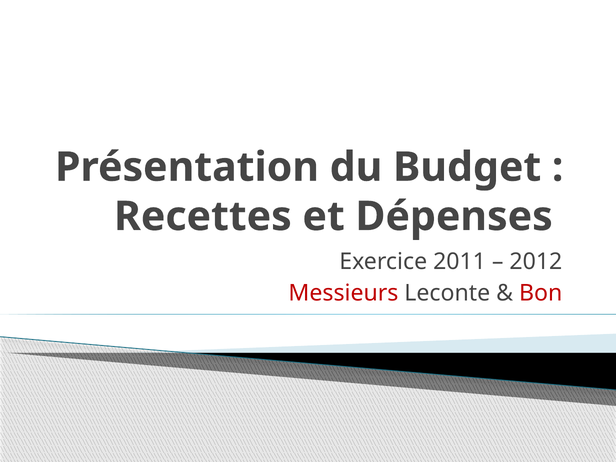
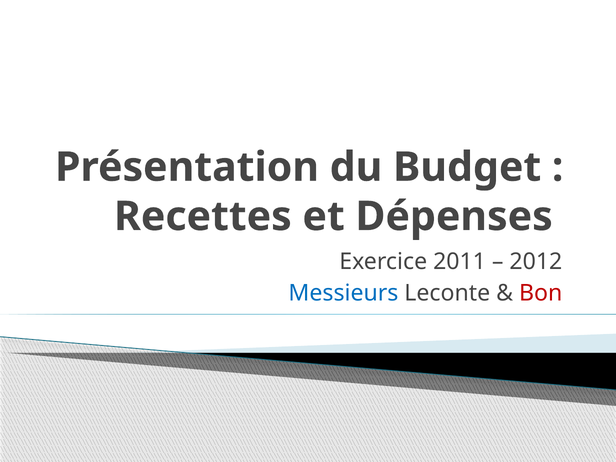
Messieurs colour: red -> blue
